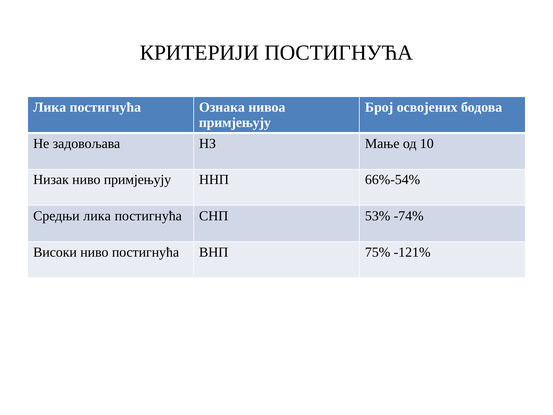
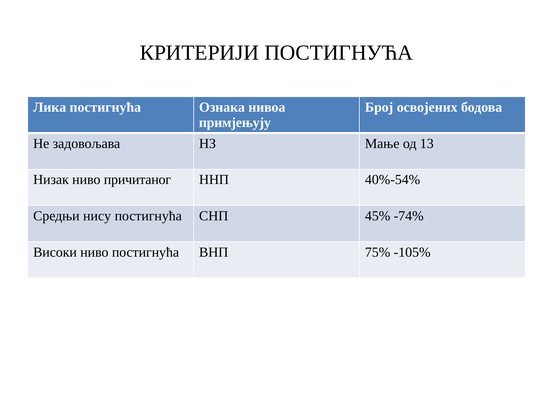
10: 10 -> 13
ниво примјењују: примјењују -> причитаног
66%-54%: 66%-54% -> 40%-54%
ликa: ликa -> нису
53%: 53% -> 45%
-121%: -121% -> -105%
